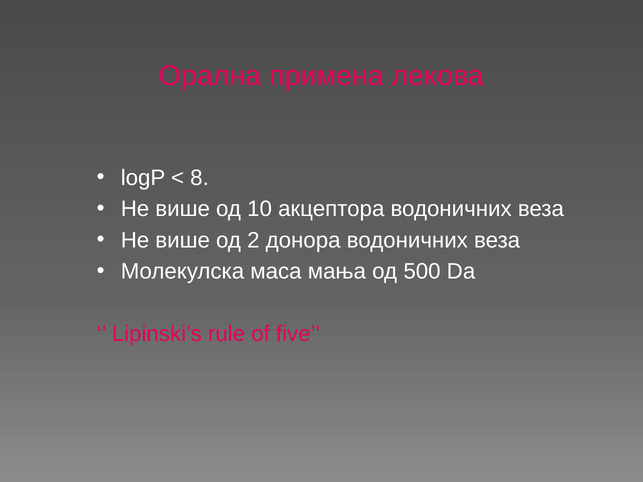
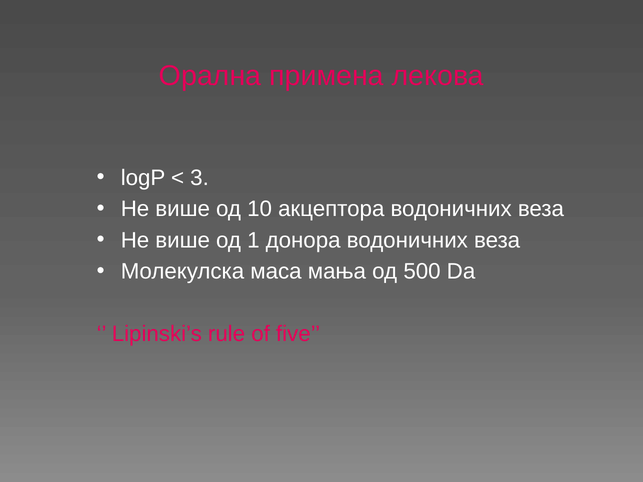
8: 8 -> 3
2: 2 -> 1
